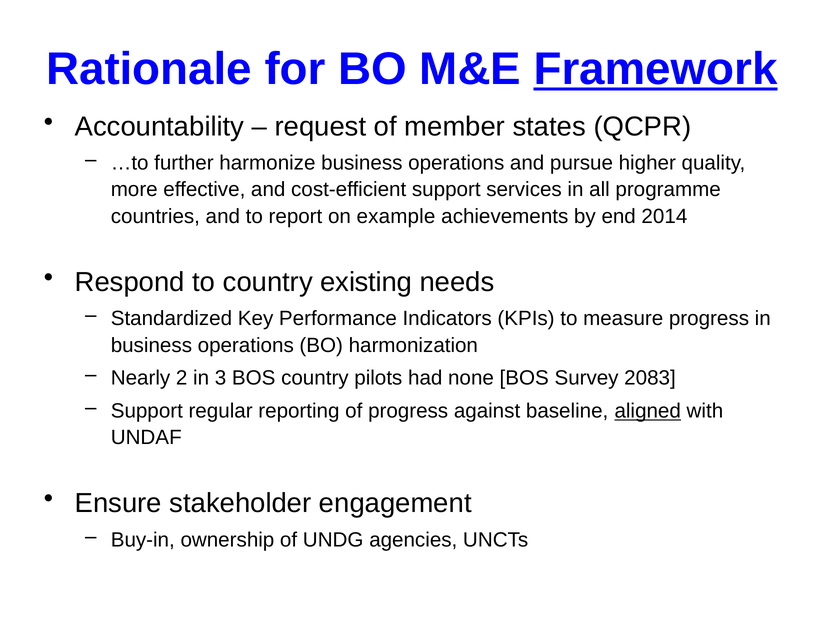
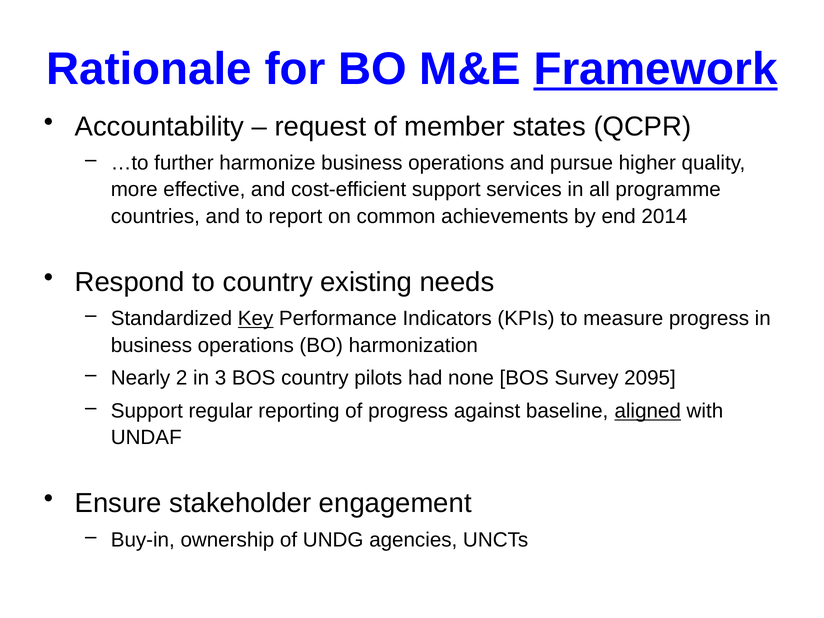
example: example -> common
Key underline: none -> present
2083: 2083 -> 2095
